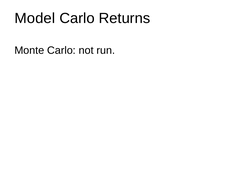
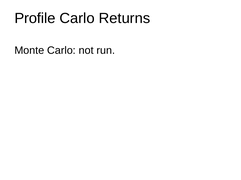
Model: Model -> Profile
